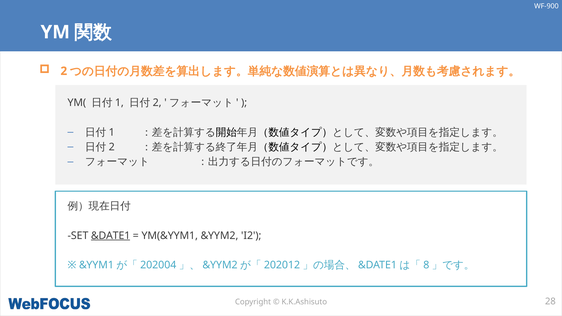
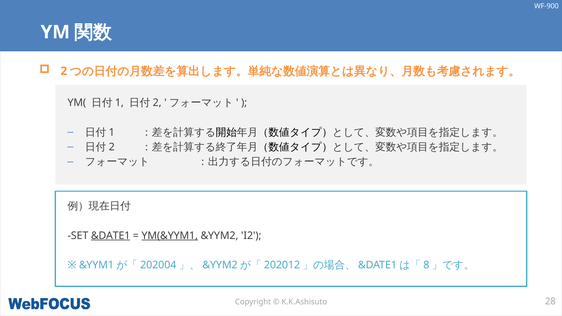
YM(&YYM1 underline: none -> present
